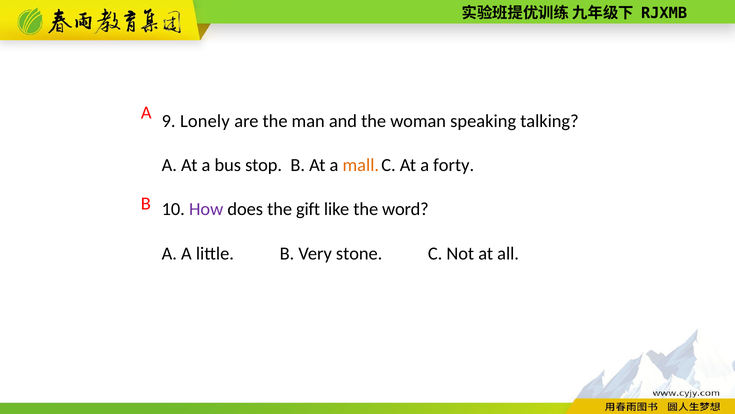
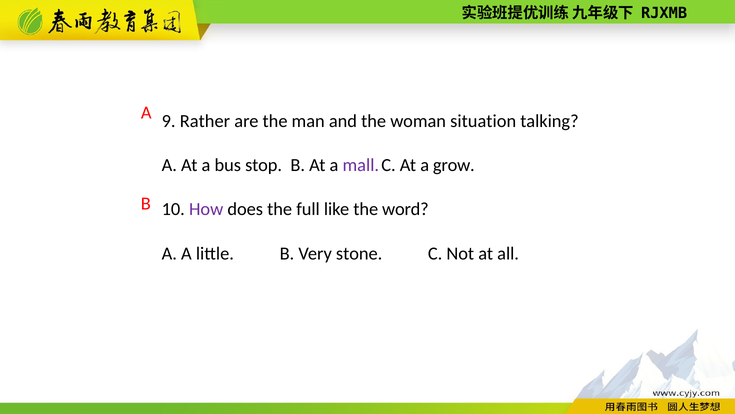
Lonely: Lonely -> Rather
speaking: speaking -> situation
mall colour: orange -> purple
forty: forty -> grow
gift: gift -> full
